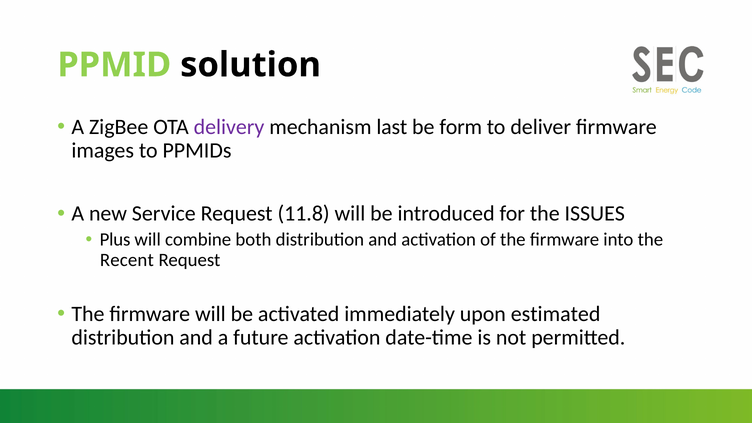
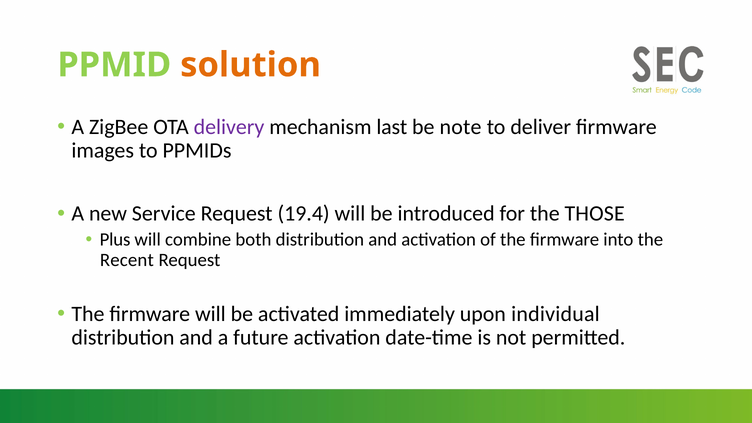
solution colour: black -> orange
form: form -> note
11.8: 11.8 -> 19.4
ISSUES: ISSUES -> THOSE
estimated: estimated -> individual
